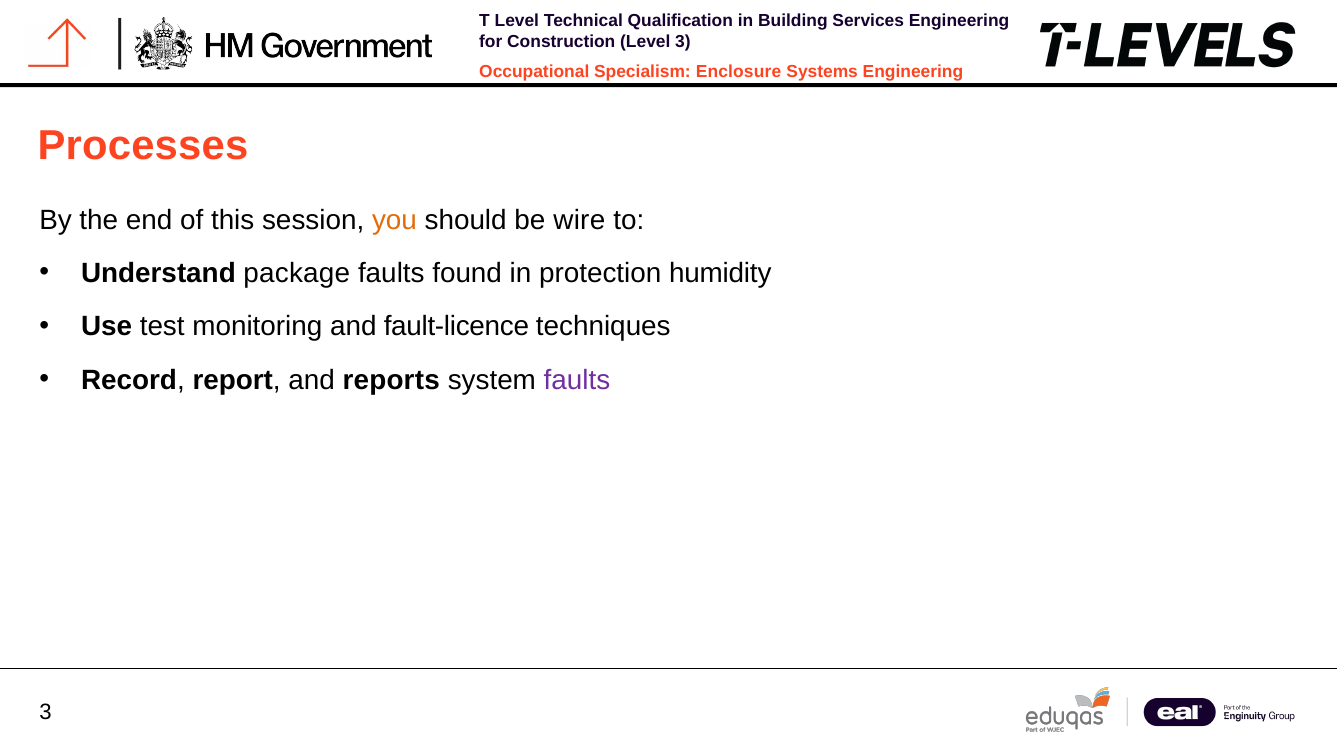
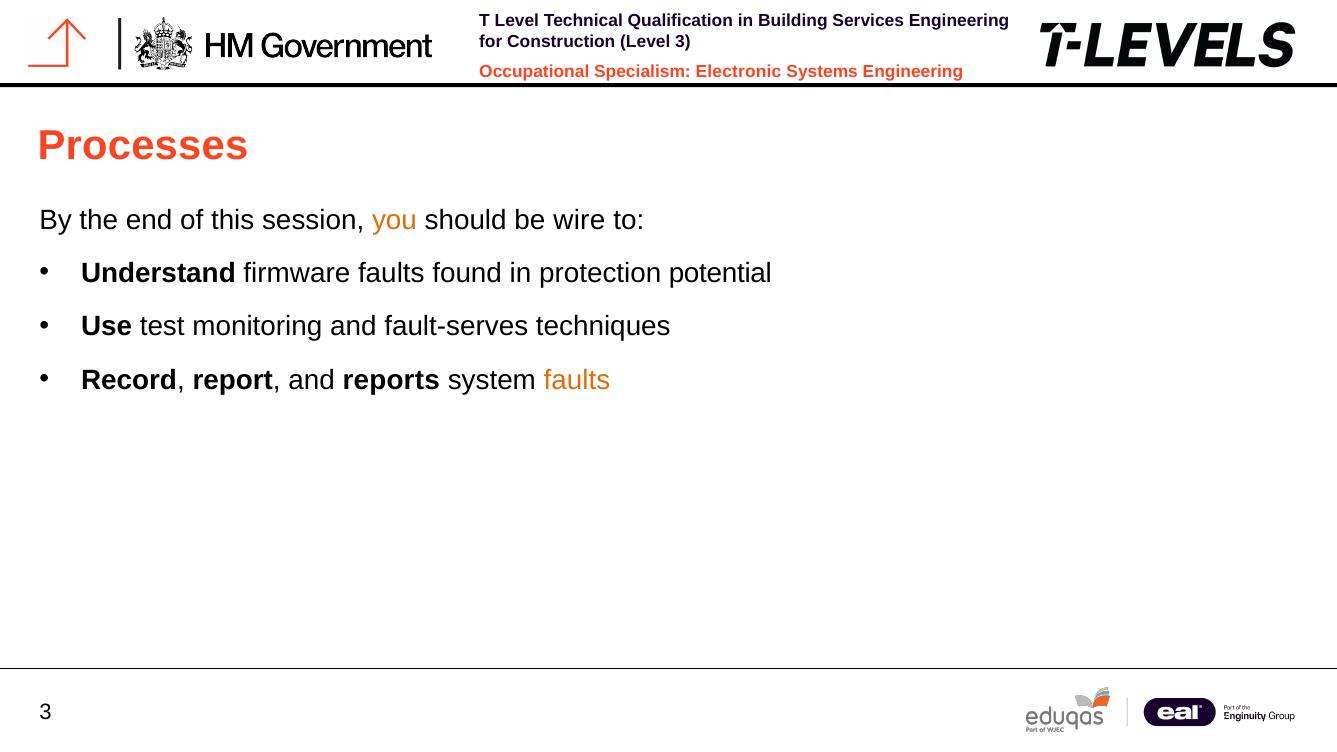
Enclosure: Enclosure -> Electronic
package: package -> firmware
humidity: humidity -> potential
fault-licence: fault-licence -> fault-serves
faults at (577, 380) colour: purple -> orange
